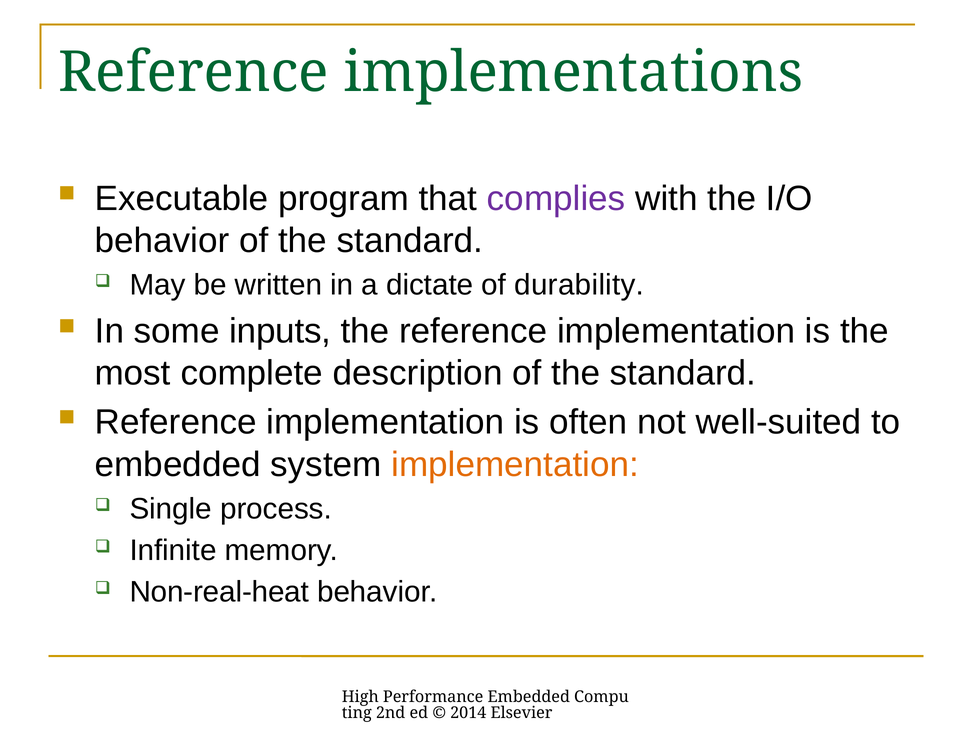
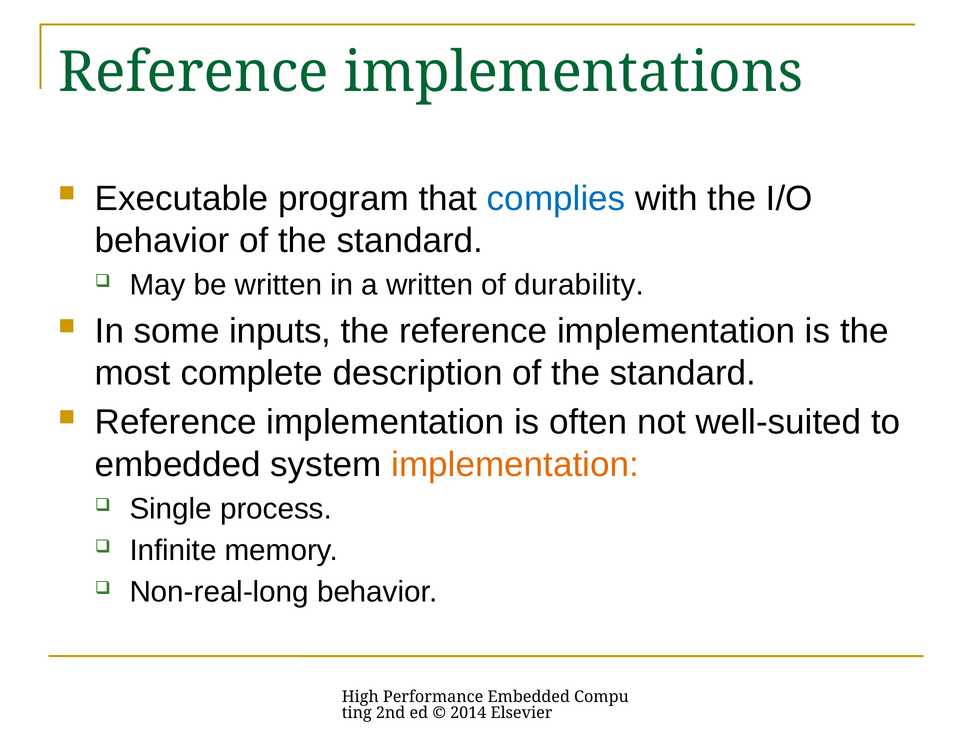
complies colour: purple -> blue
a dictate: dictate -> written
Non-real-heat: Non-real-heat -> Non-real-long
